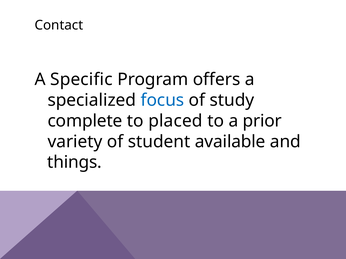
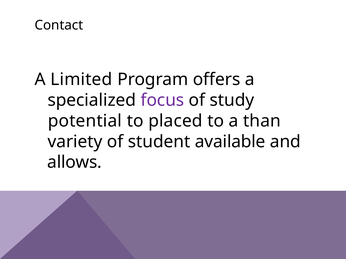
Specific: Specific -> Limited
focus colour: blue -> purple
complete: complete -> potential
prior: prior -> than
things: things -> allows
